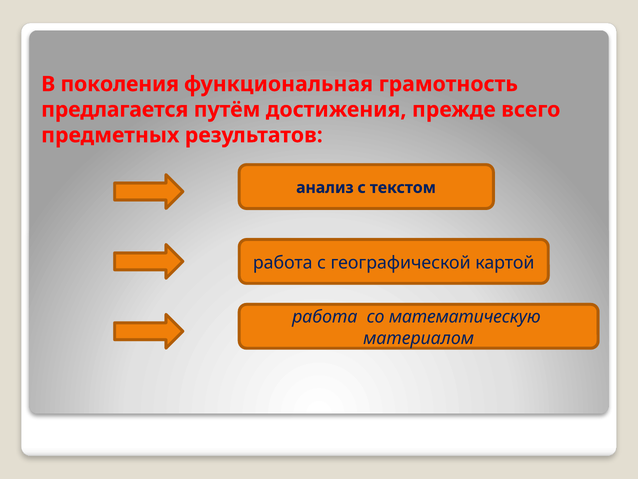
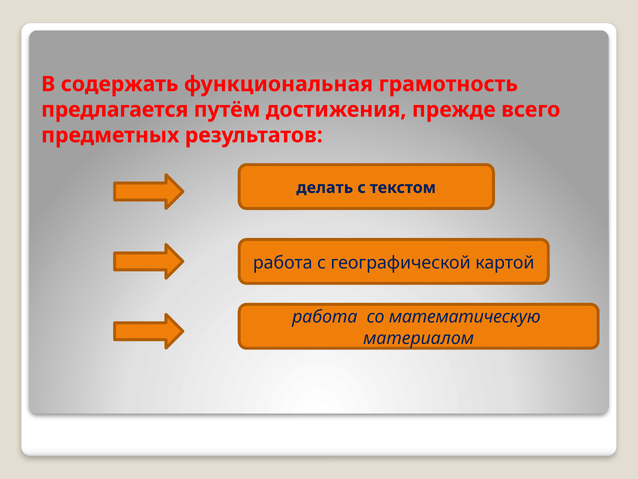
поколения: поколения -> содержать
анализ: анализ -> делать
